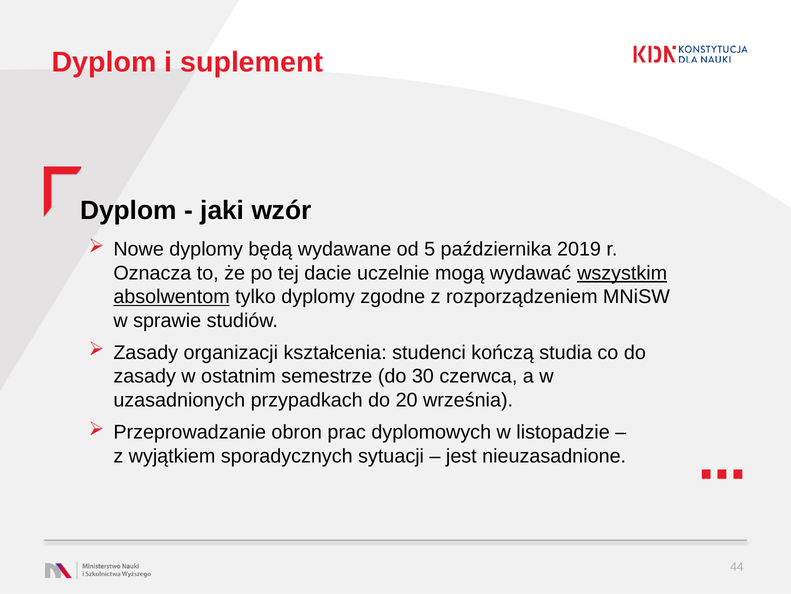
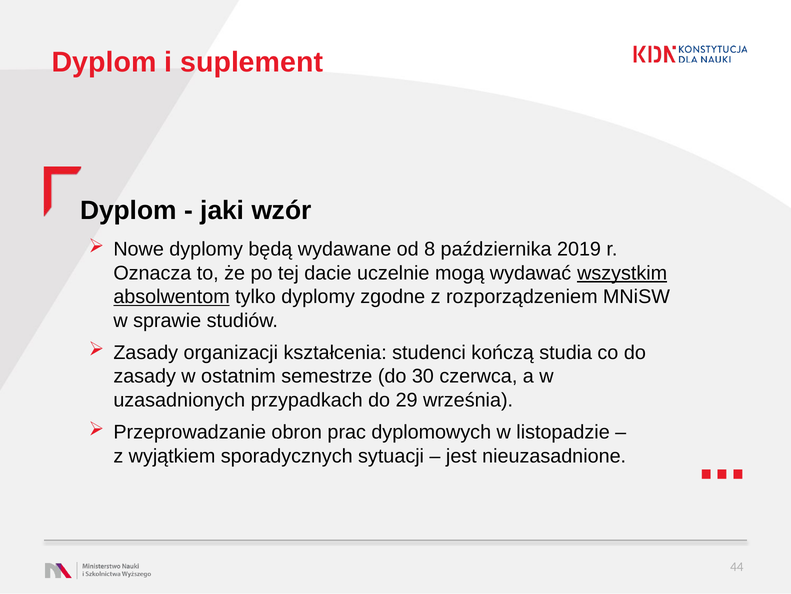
5: 5 -> 8
20: 20 -> 29
